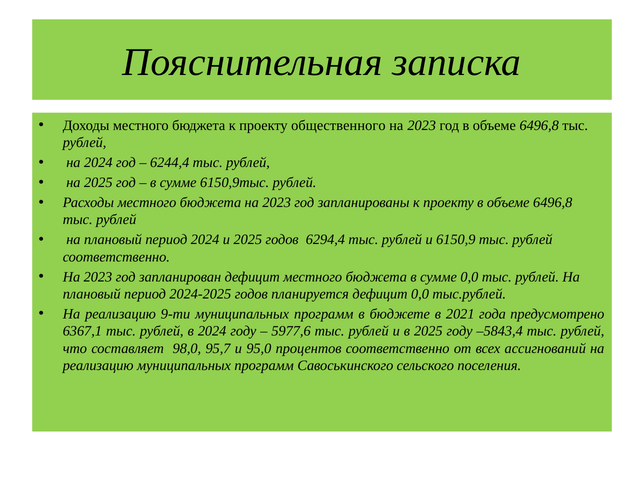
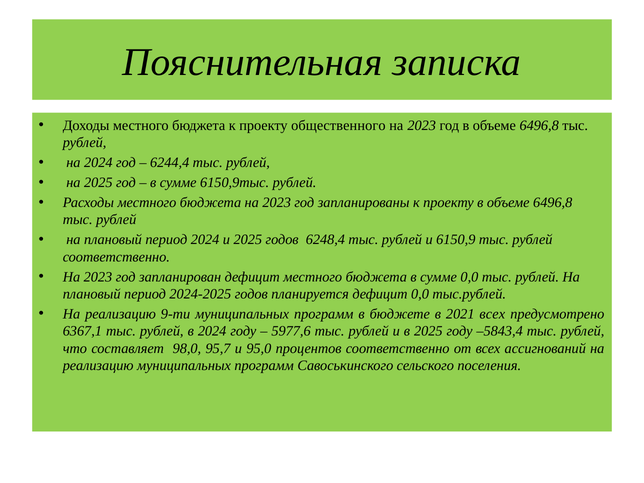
6294,4: 6294,4 -> 6248,4
2021 года: года -> всех
